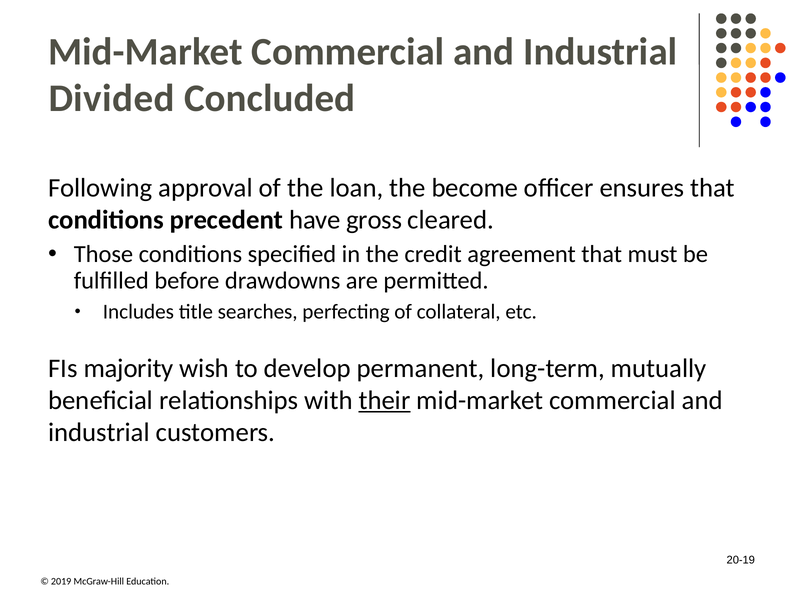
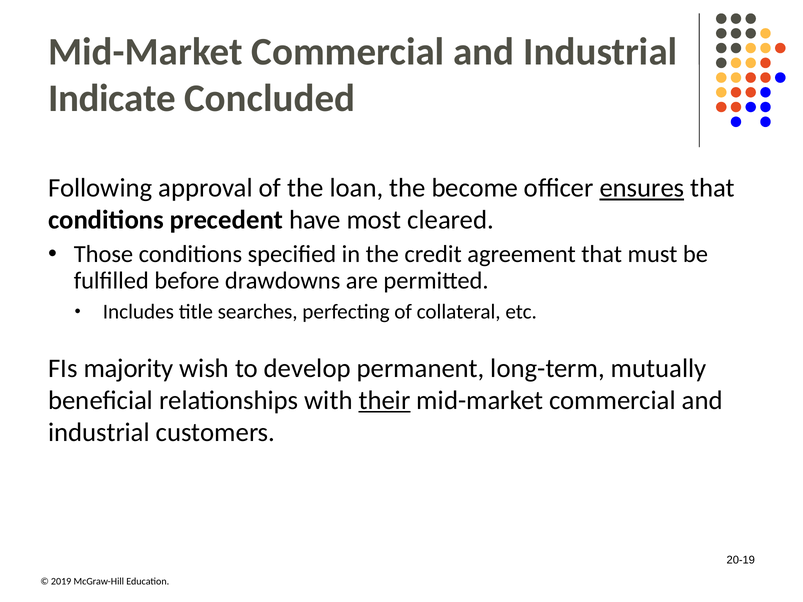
Divided: Divided -> Indicate
ensures underline: none -> present
gross: gross -> most
